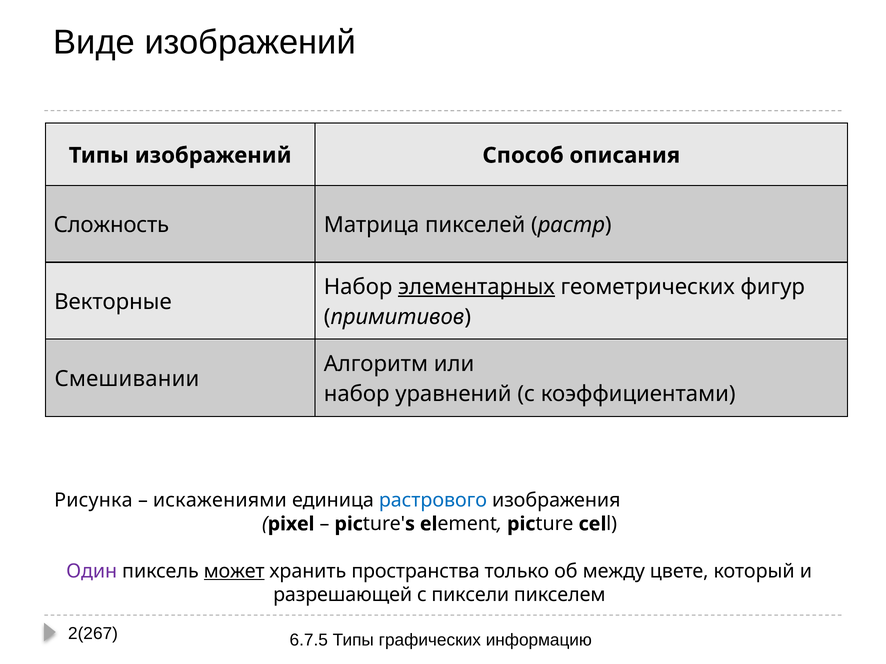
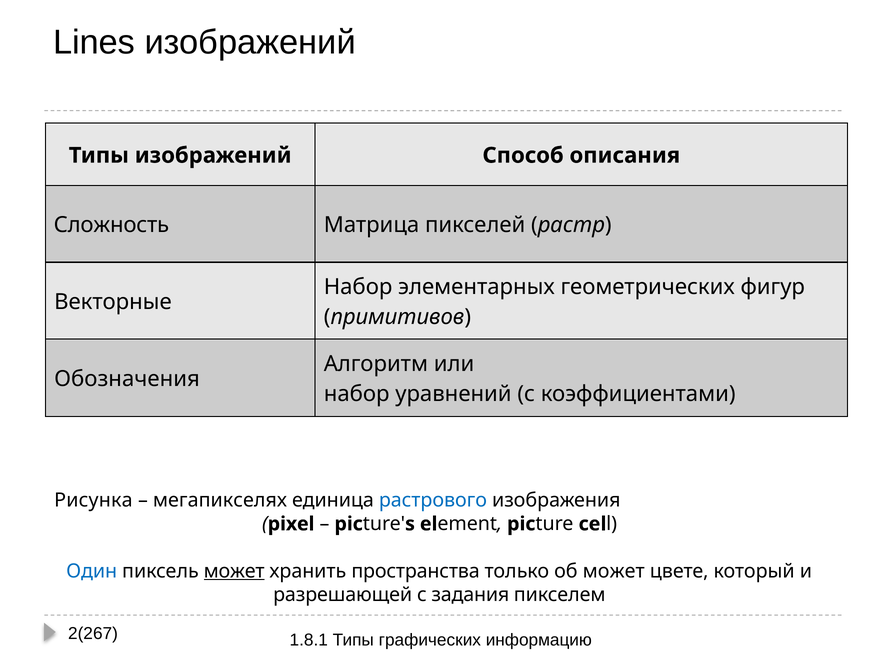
Виде: Виде -> Lines
элементарных underline: present -> none
Смешивании: Смешивании -> Обозначения
искажениями: искажениями -> мегапикселях
Один colour: purple -> blue
об между: между -> может
пиксели: пиксели -> задания
6.7.5: 6.7.5 -> 1.8.1
